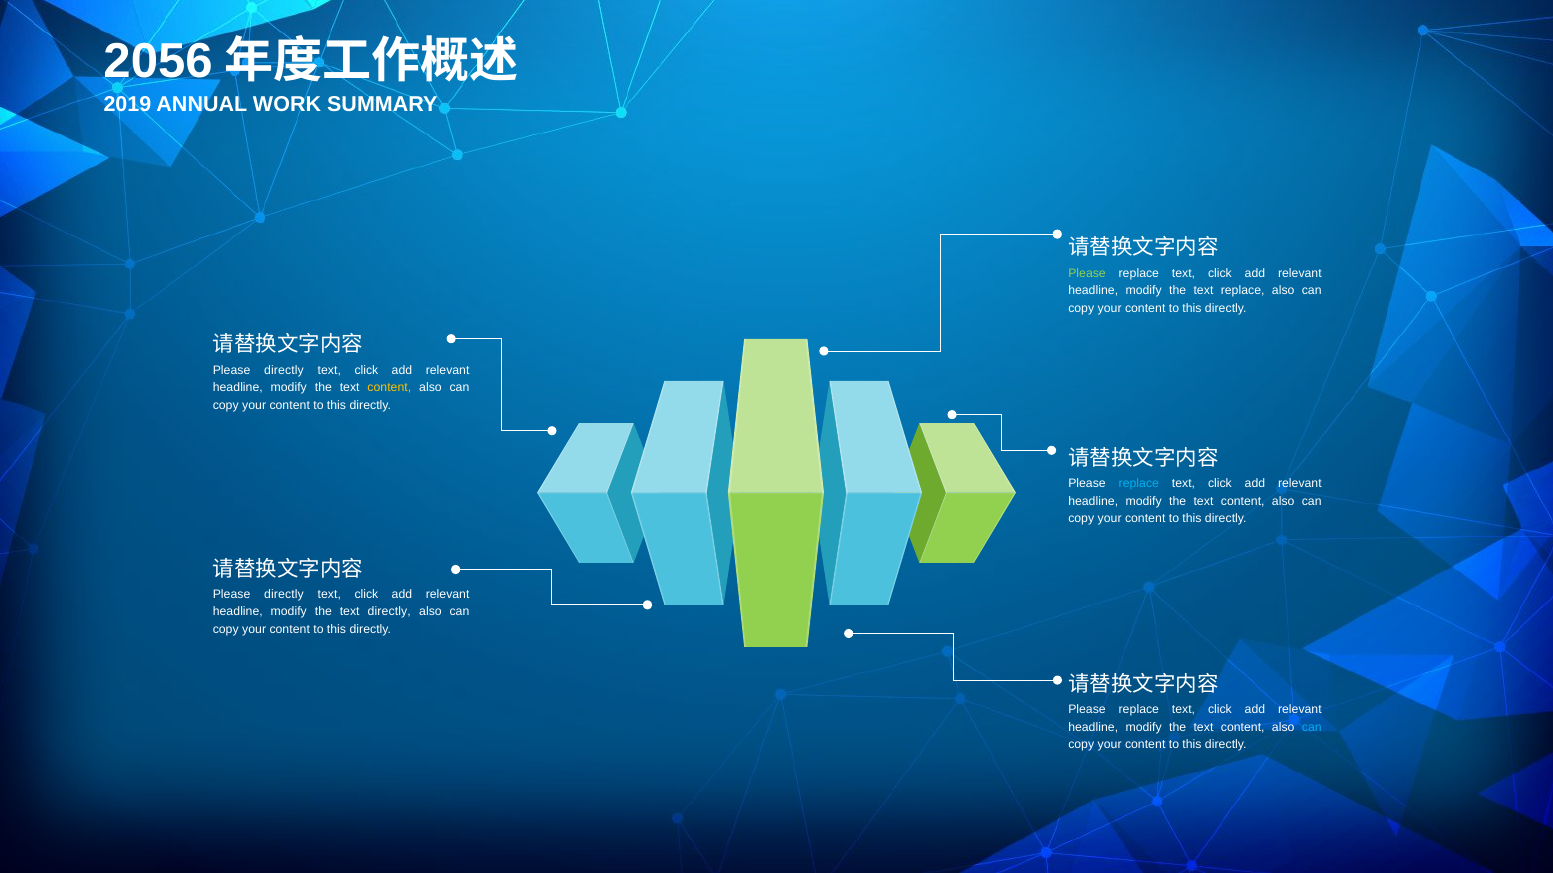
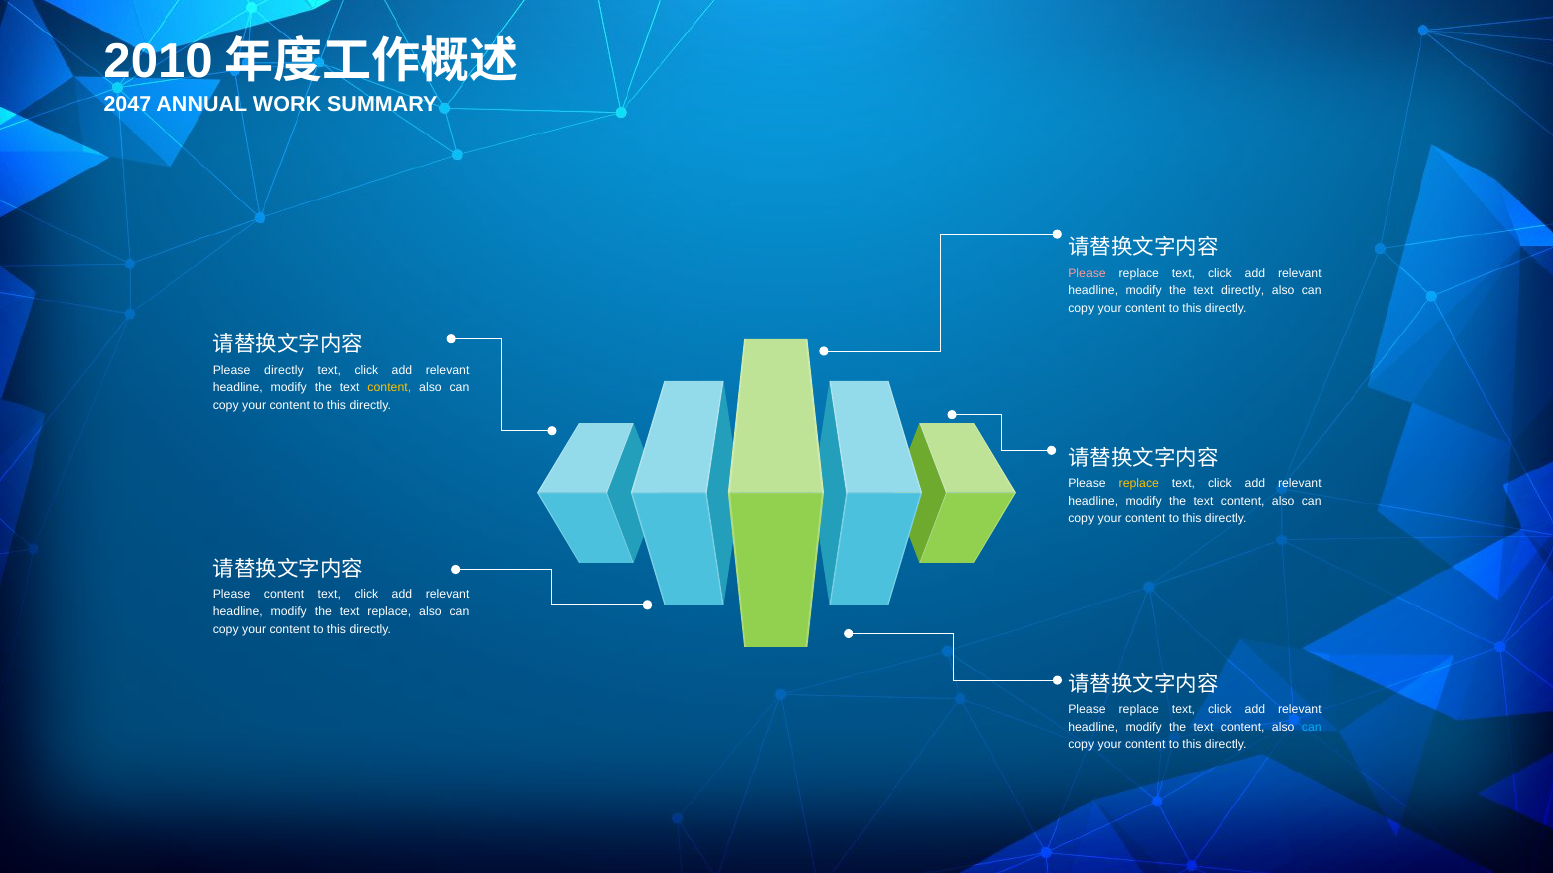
2056: 2056 -> 2010
2019: 2019 -> 2047
Please at (1087, 273) colour: light green -> pink
text replace: replace -> directly
replace at (1139, 484) colour: light blue -> yellow
directly at (284, 594): directly -> content
text directly: directly -> replace
